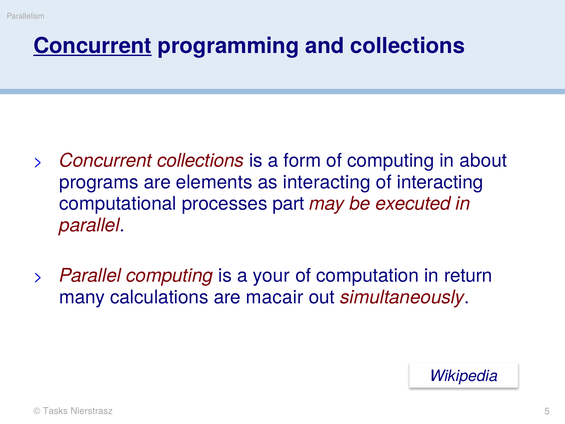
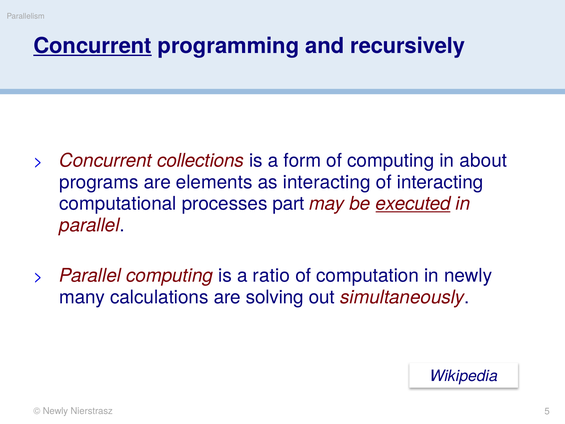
and collections: collections -> recursively
executed underline: none -> present
your: your -> ratio
in return: return -> newly
macair: macair -> solving
Tasks at (55, 411): Tasks -> Newly
